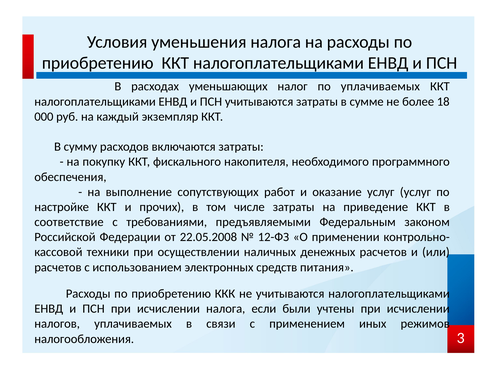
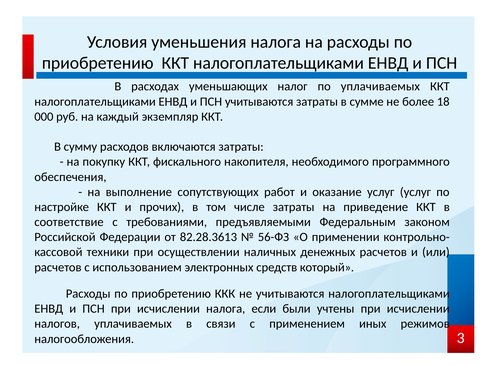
22.05.2008: 22.05.2008 -> 82.28.3613
12-ФЗ: 12-ФЗ -> 56-ФЗ
питания: питания -> который
